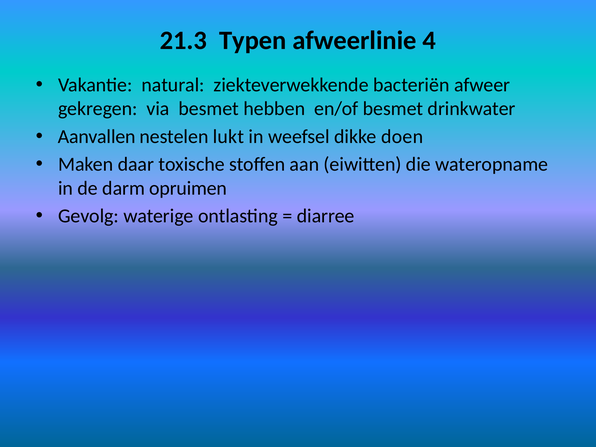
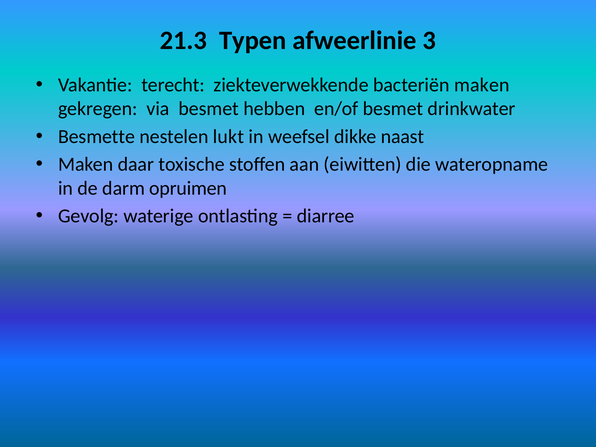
4: 4 -> 3
natural: natural -> terecht
bacteriën afweer: afweer -> maken
Aanvallen: Aanvallen -> Besmette
doen: doen -> naast
